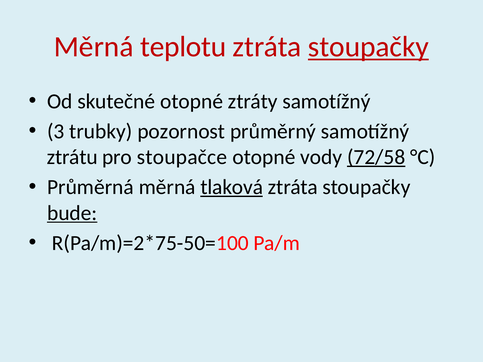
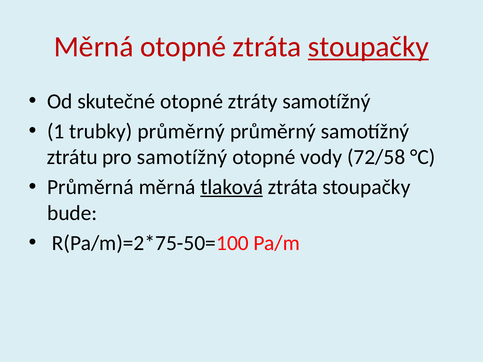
Měrná teplotu: teplotu -> otopné
3: 3 -> 1
trubky pozornost: pozornost -> průměrný
pro stoupačce: stoupačce -> samotížný
72/58 underline: present -> none
bude underline: present -> none
